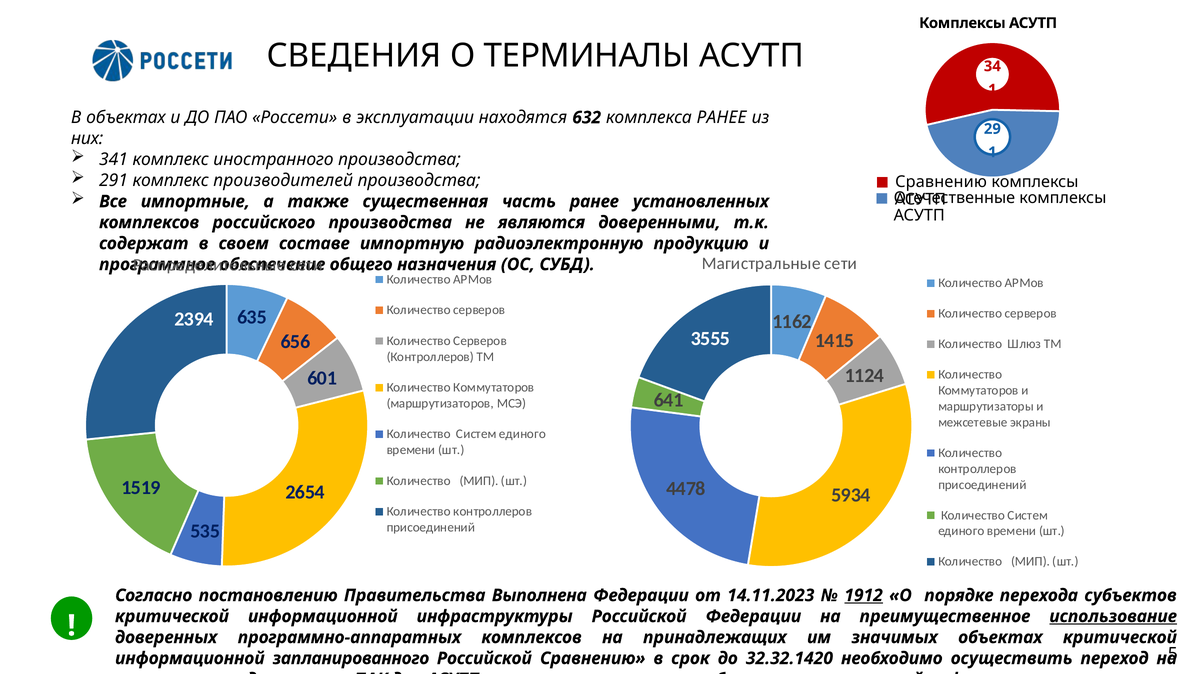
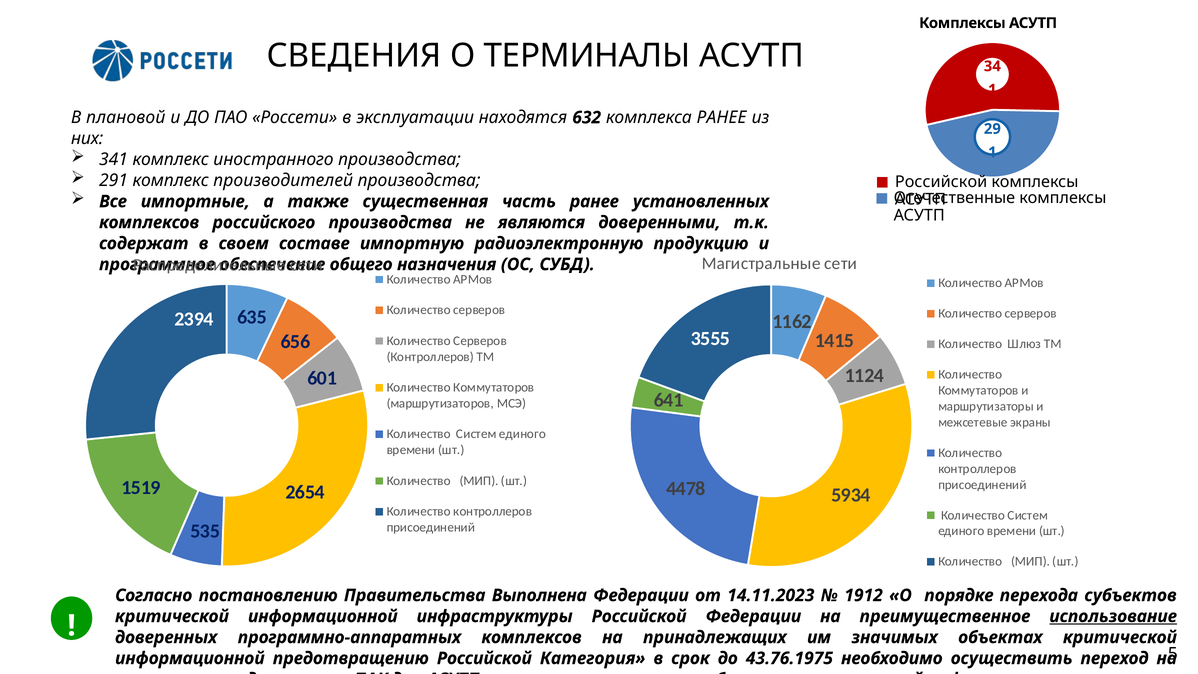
В объектах: объектах -> плановой
Сравнению at (941, 182): Сравнению -> Российской
1912 underline: present -> none
запланированного: запланированного -> предотвращению
Российской Сравнению: Сравнению -> Категория
32.32.1420: 32.32.1420 -> 43.76.1975
